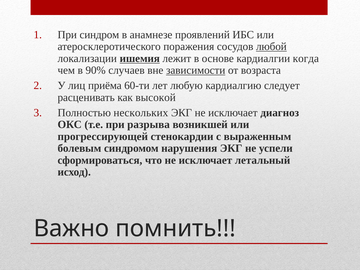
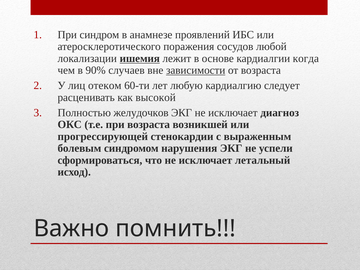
любой underline: present -> none
приёма: приёма -> отеком
нескольких: нескольких -> желудочков
при разрыва: разрыва -> возраста
